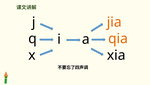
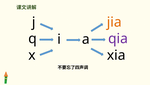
qia colour: orange -> purple
